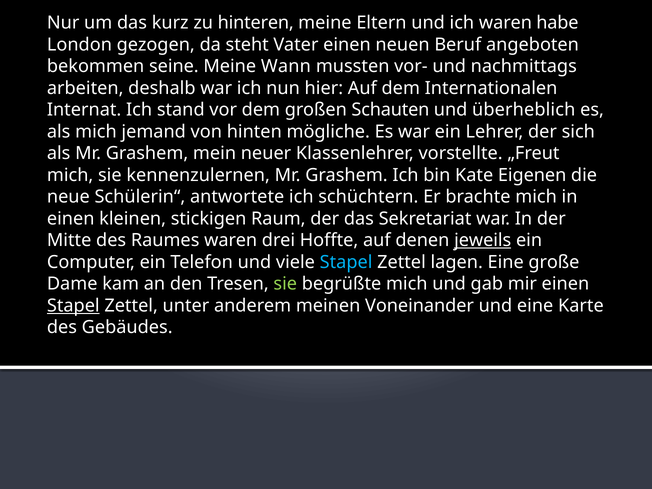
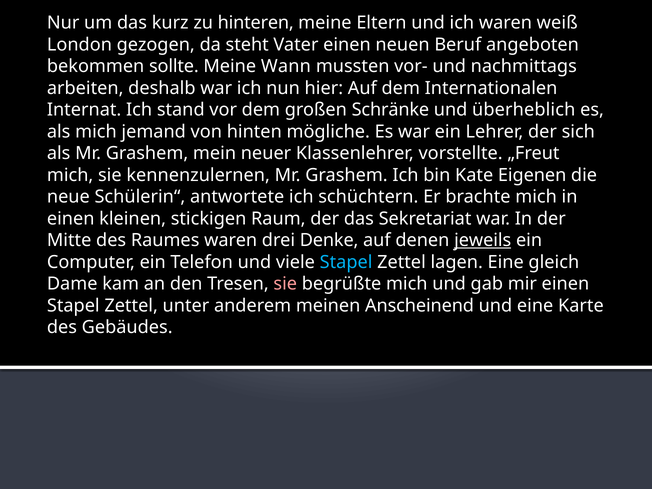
habe: habe -> weiß
seine: seine -> sollte
Schauten: Schauten -> Schränke
Hoffte: Hoffte -> Denke
große: große -> gleich
sie at (285, 284) colour: light green -> pink
Stapel at (73, 306) underline: present -> none
Voneinander: Voneinander -> Anscheinend
